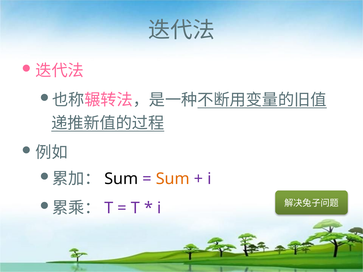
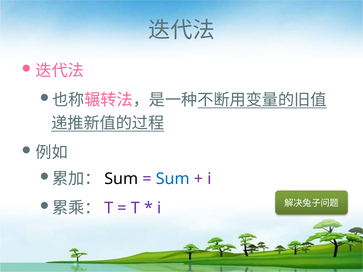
Sum at (173, 179) colour: orange -> blue
